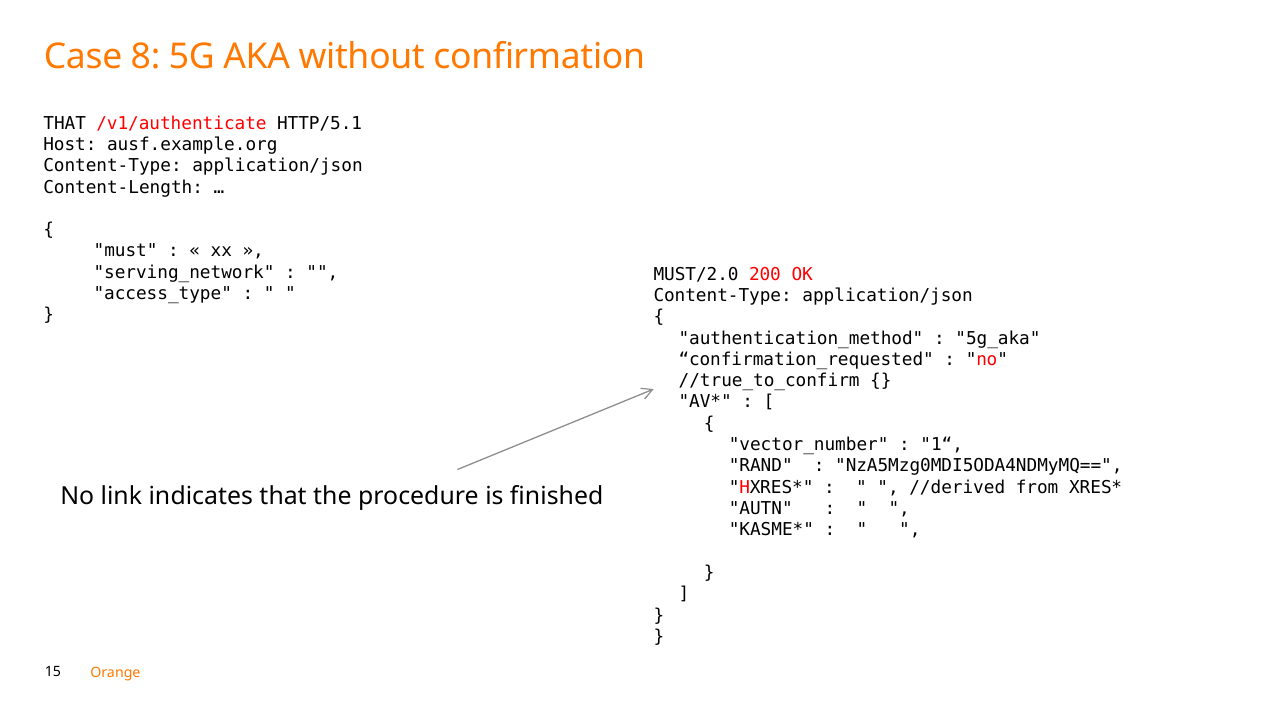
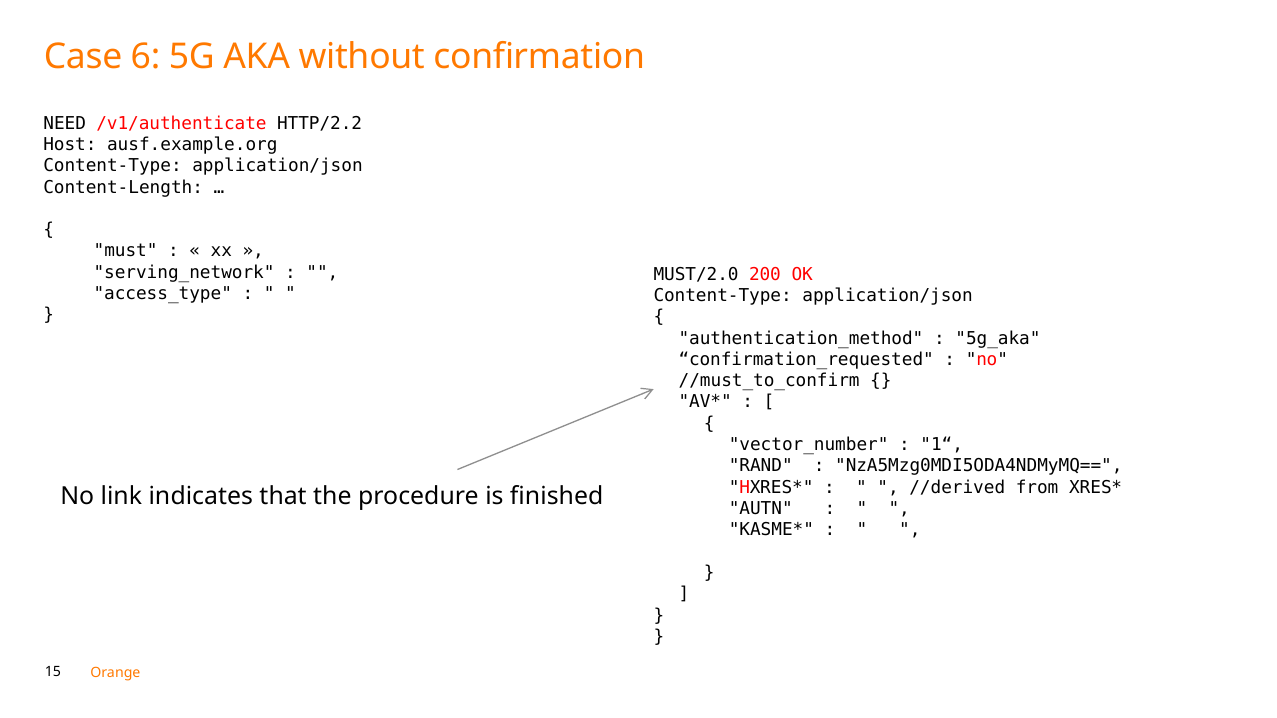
8: 8 -> 6
THAT at (65, 123): THAT -> NEED
HTTP/5.1: HTTP/5.1 -> HTTP/2.2
//true_to_confirm: //true_to_confirm -> //must_to_confirm
